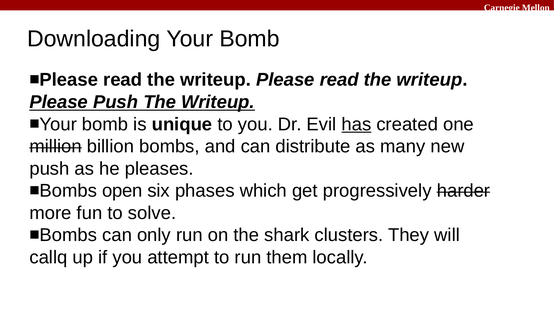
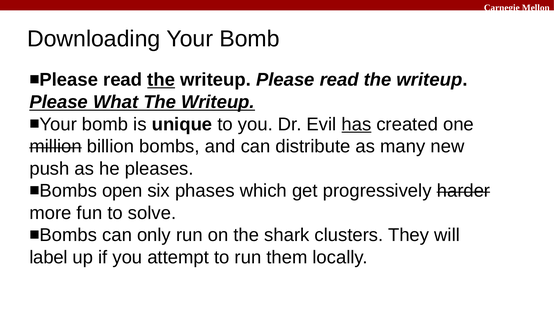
the at (161, 80) underline: none -> present
Please Push: Push -> What
callq: callq -> label
